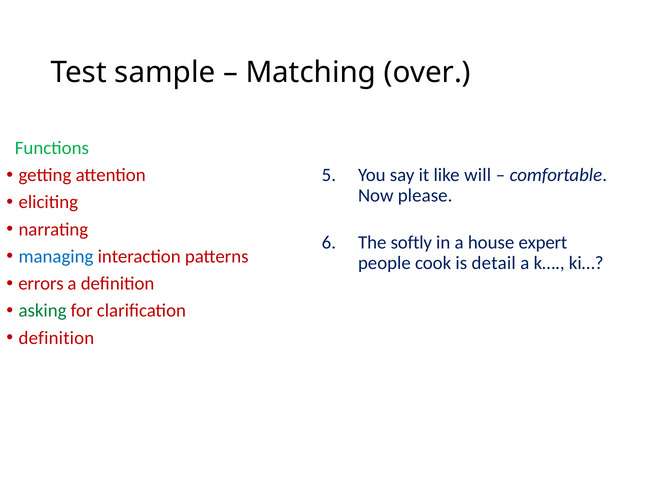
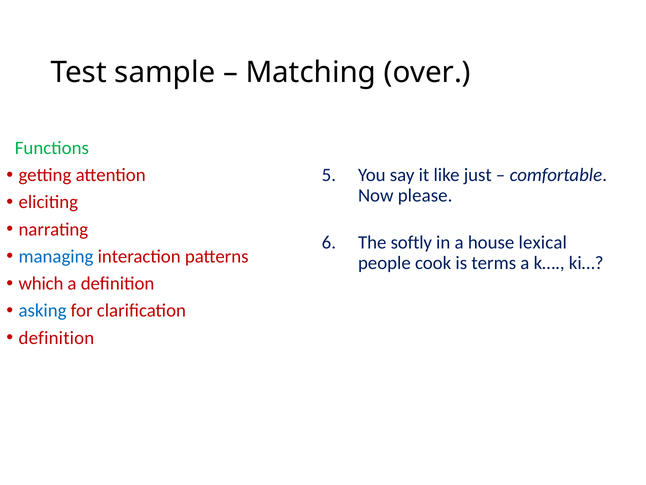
will: will -> just
expert: expert -> lexical
detail: detail -> terms
errors: errors -> which
asking colour: green -> blue
